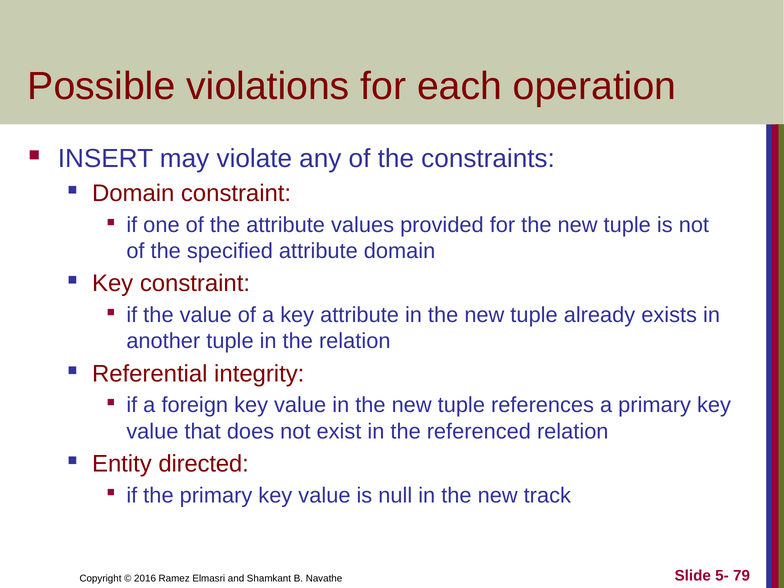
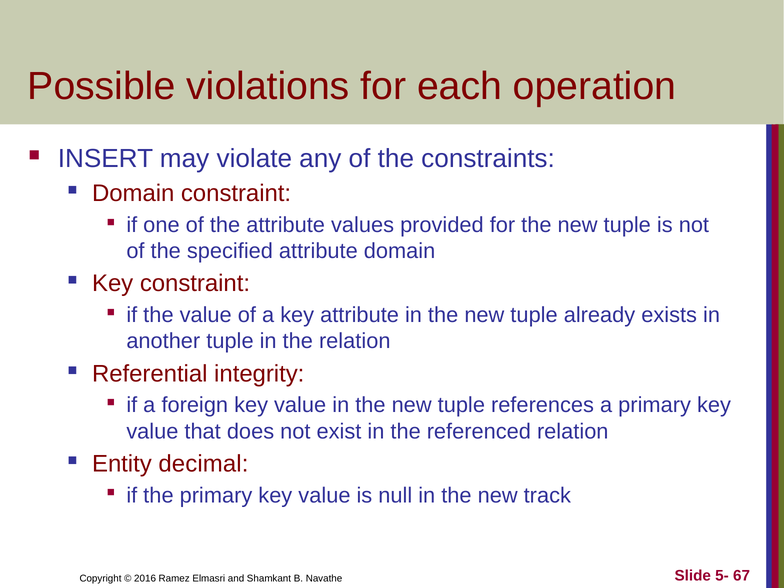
directed: directed -> decimal
79: 79 -> 67
